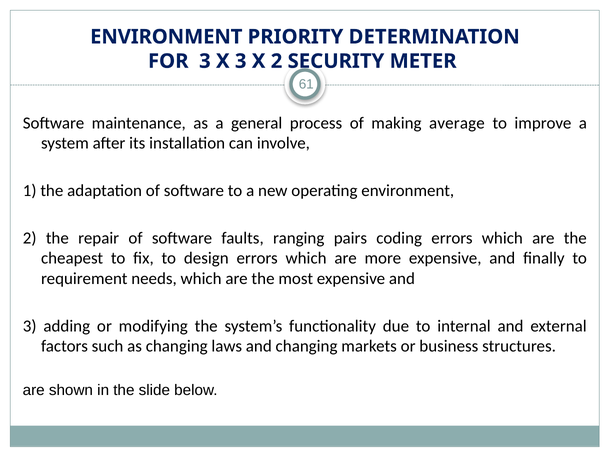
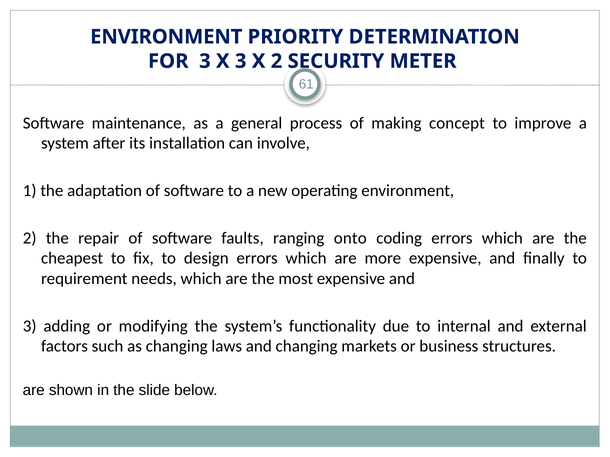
average: average -> concept
pairs: pairs -> onto
